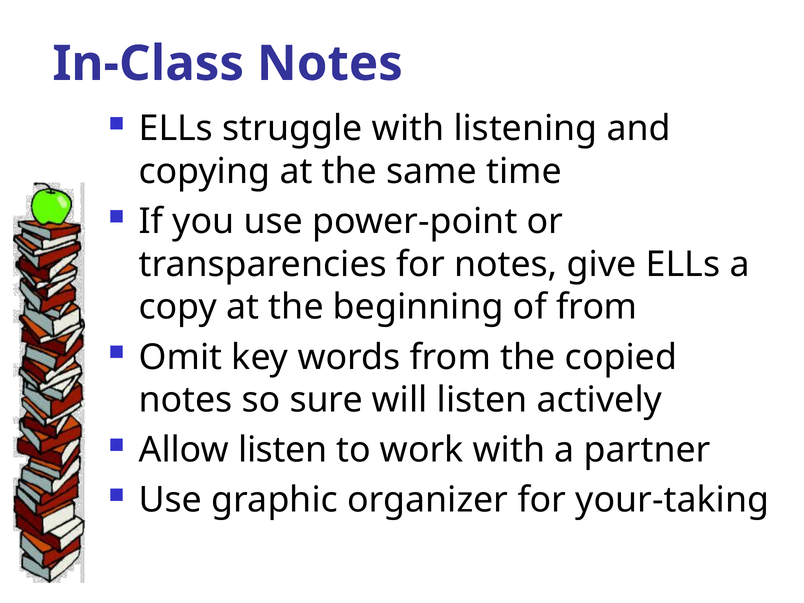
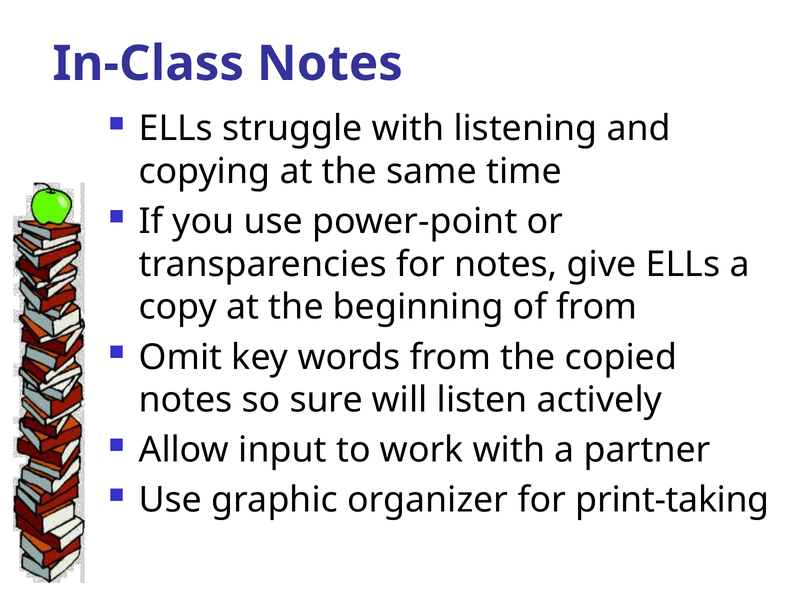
Allow listen: listen -> input
your-taking: your-taking -> print-taking
